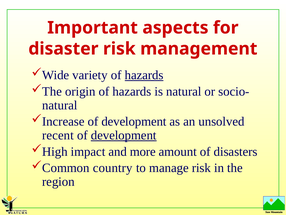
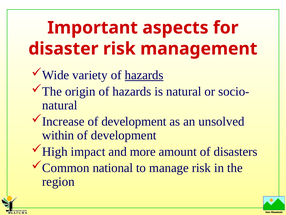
recent: recent -> within
development at (124, 135) underline: present -> none
country: country -> national
